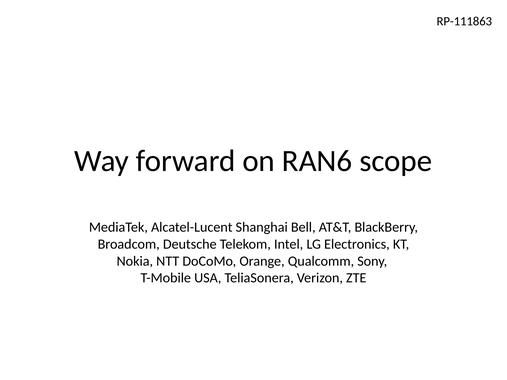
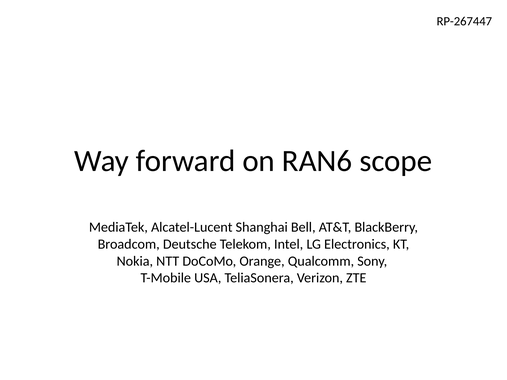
RP-111863: RP-111863 -> RP-267447
